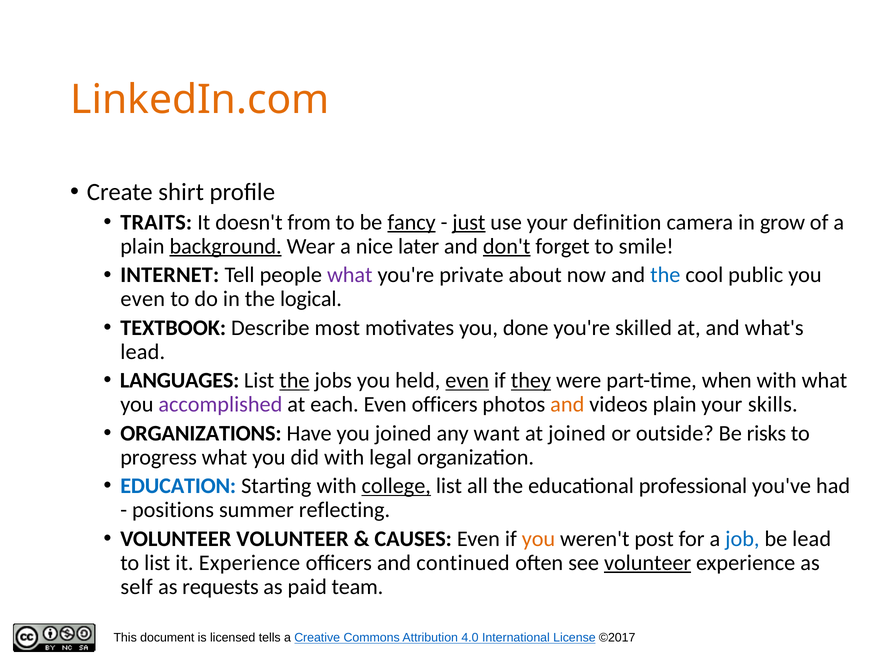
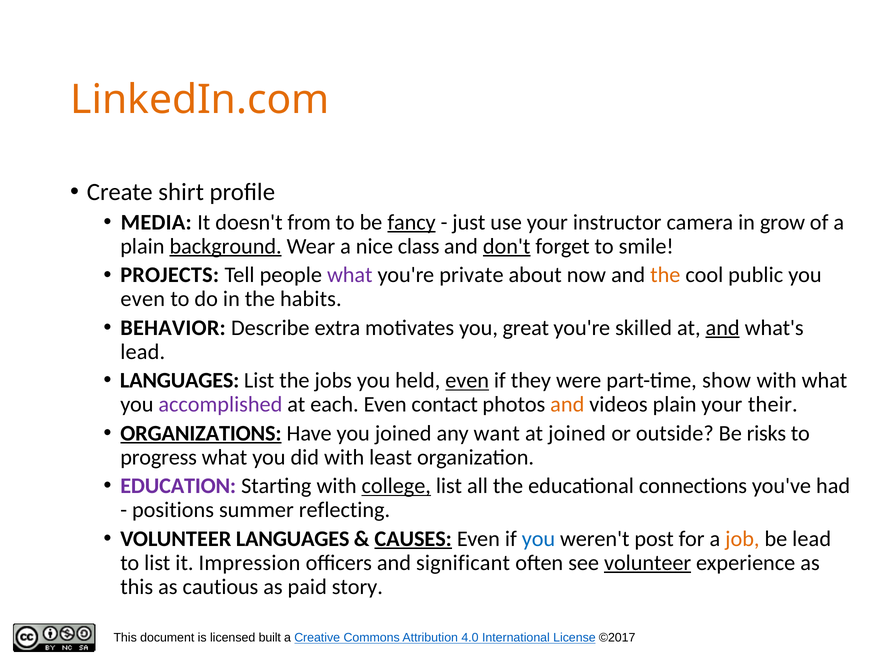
TRAITS: TRAITS -> MEDIA
just underline: present -> none
definition: definition -> instructor
later: later -> class
INTERNET: INTERNET -> PROJECTS
the at (665, 275) colour: blue -> orange
logical: logical -> habits
TEXTBOOK: TEXTBOOK -> BEHAVIOR
most: most -> extra
done: done -> great
and at (723, 328) underline: none -> present
the at (294, 381) underline: present -> none
they underline: present -> none
when: when -> show
Even officers: officers -> contact
skills: skills -> their
ORGANIZATIONS underline: none -> present
legal: legal -> least
EDUCATION colour: blue -> purple
professional: professional -> connections
VOLUNTEER VOLUNTEER: VOLUNTEER -> LANGUAGES
CAUSES underline: none -> present
you at (539, 539) colour: orange -> blue
job colour: blue -> orange
it Experience: Experience -> Impression
continued: continued -> significant
self at (137, 587): self -> this
requests: requests -> cautious
team: team -> story
tells: tells -> built
